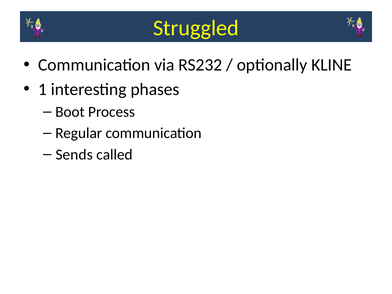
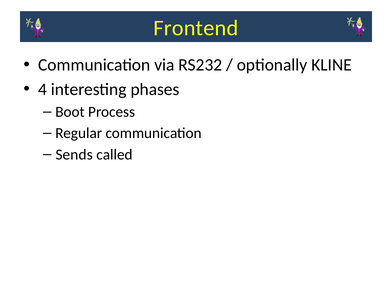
Struggled: Struggled -> Frontend
1: 1 -> 4
